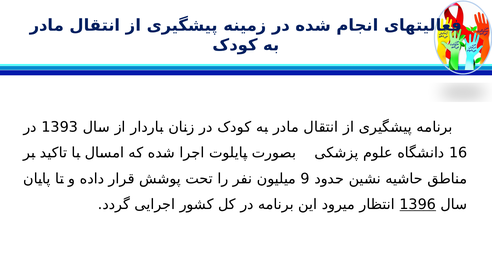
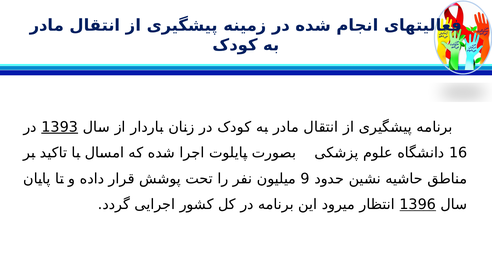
1393 underline: none -> present
